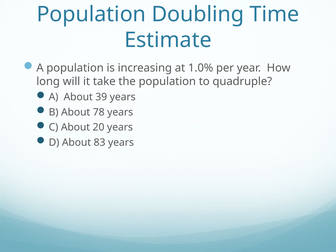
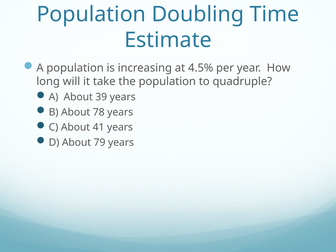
1.0%: 1.0% -> 4.5%
20: 20 -> 41
83: 83 -> 79
